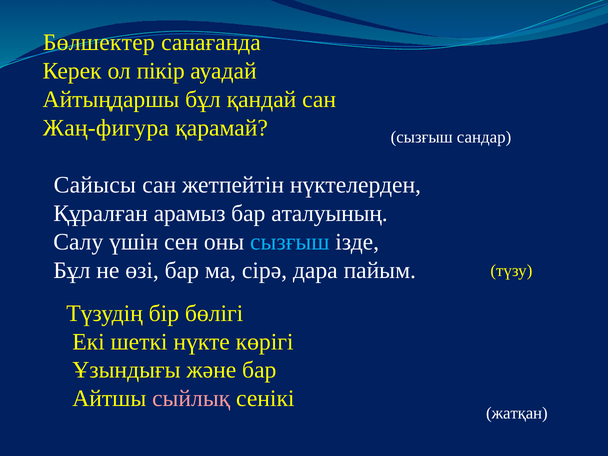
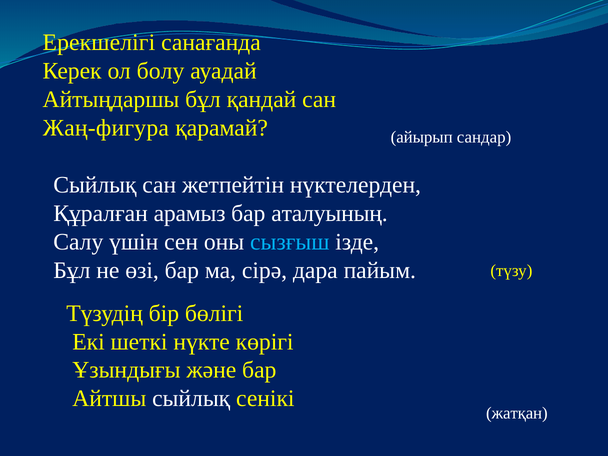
Бөлшектер: Бөлшектер -> Ерекшелігі
пікір: пікір -> болу
қарамай сызғыш: сызғыш -> айырып
Сайысы at (95, 185): Сайысы -> Сыйлық
сыйлық at (191, 398) colour: pink -> white
